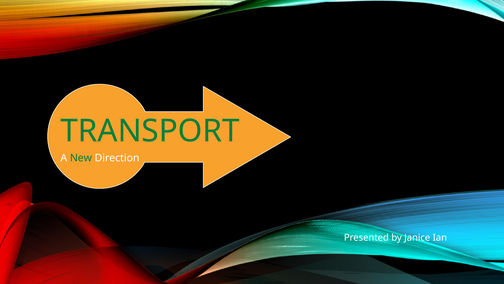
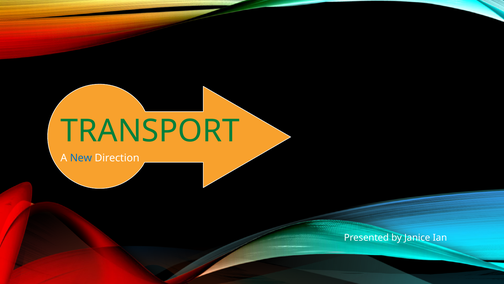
New colour: green -> blue
